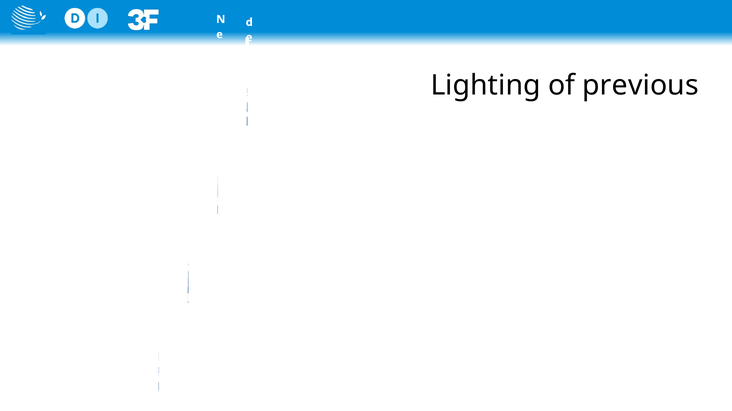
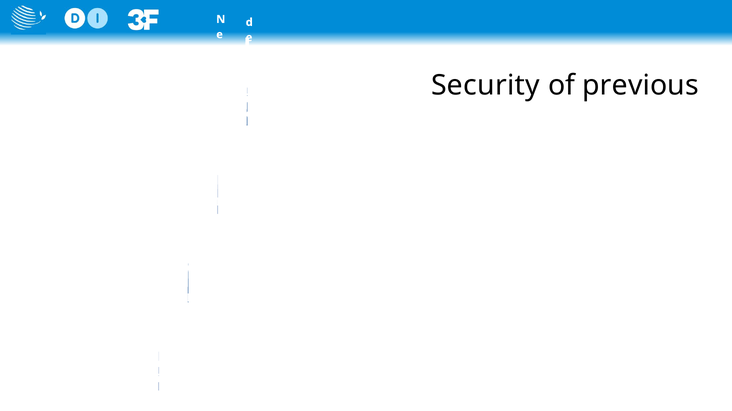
Lighting: Lighting -> Security
